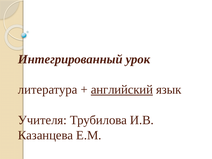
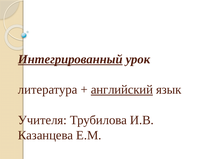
Интегрированный underline: none -> present
